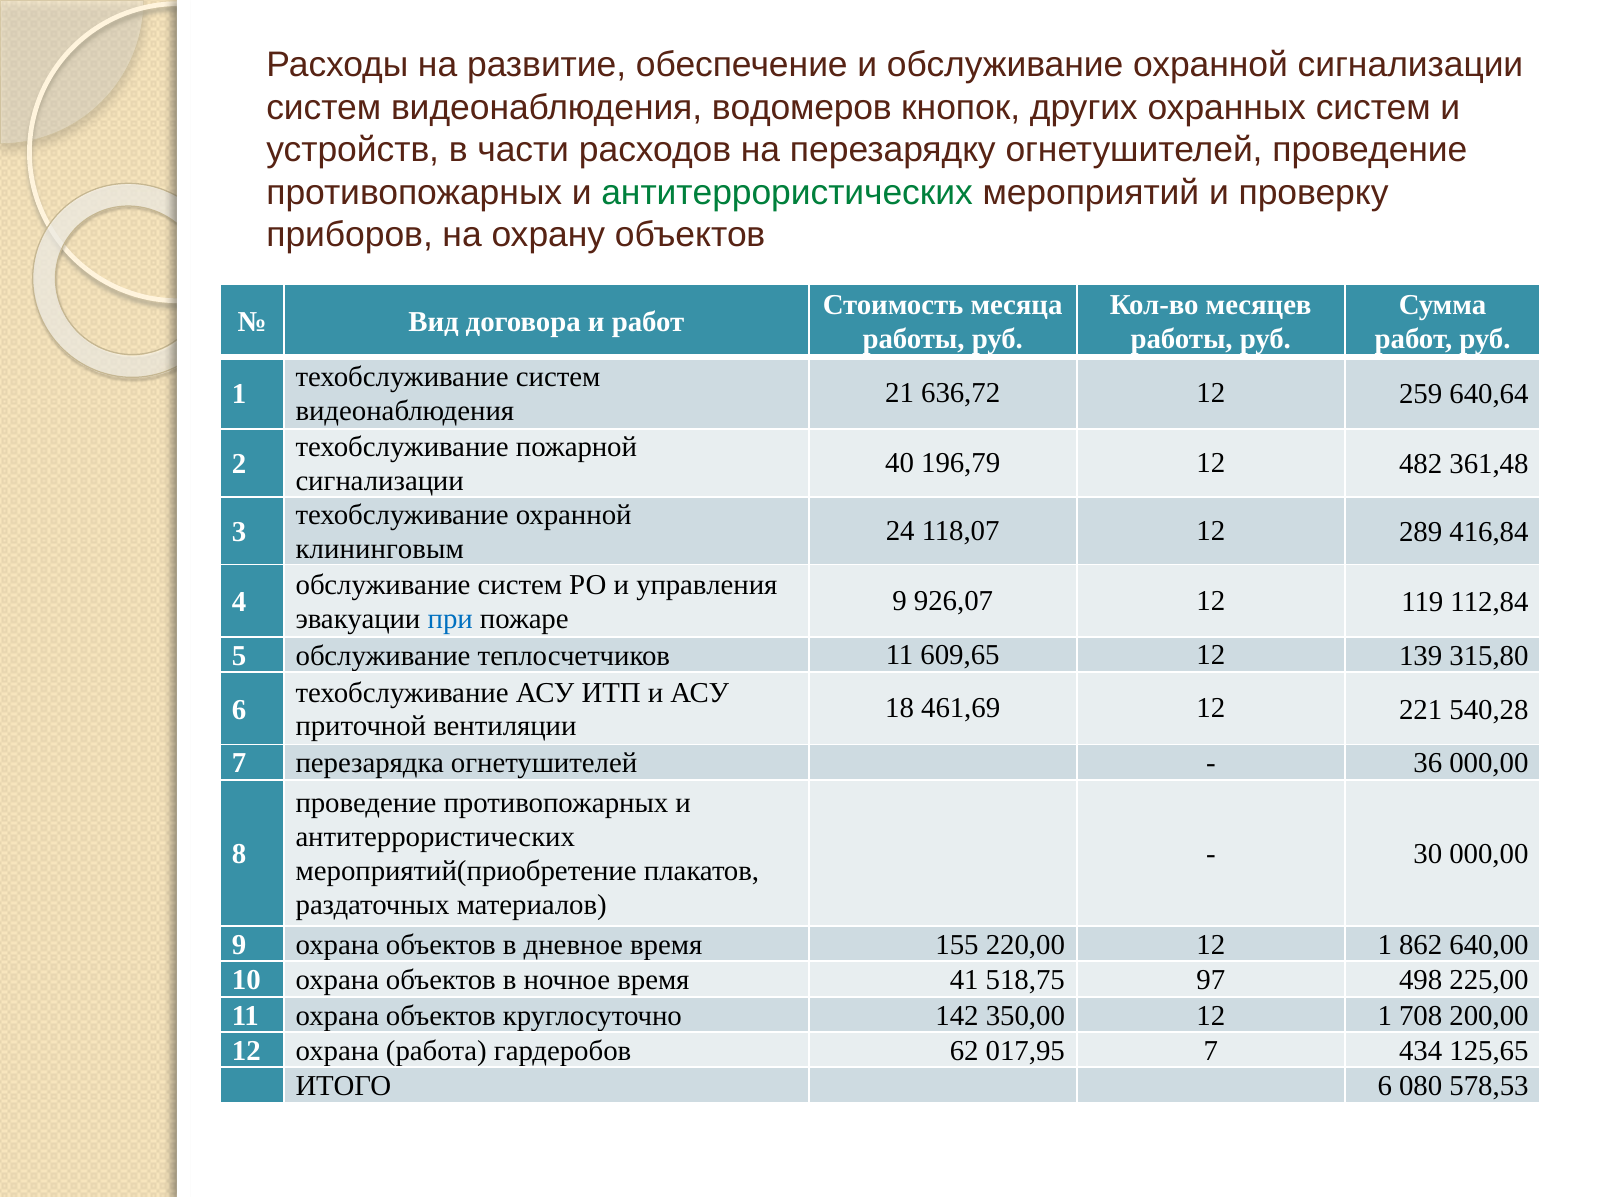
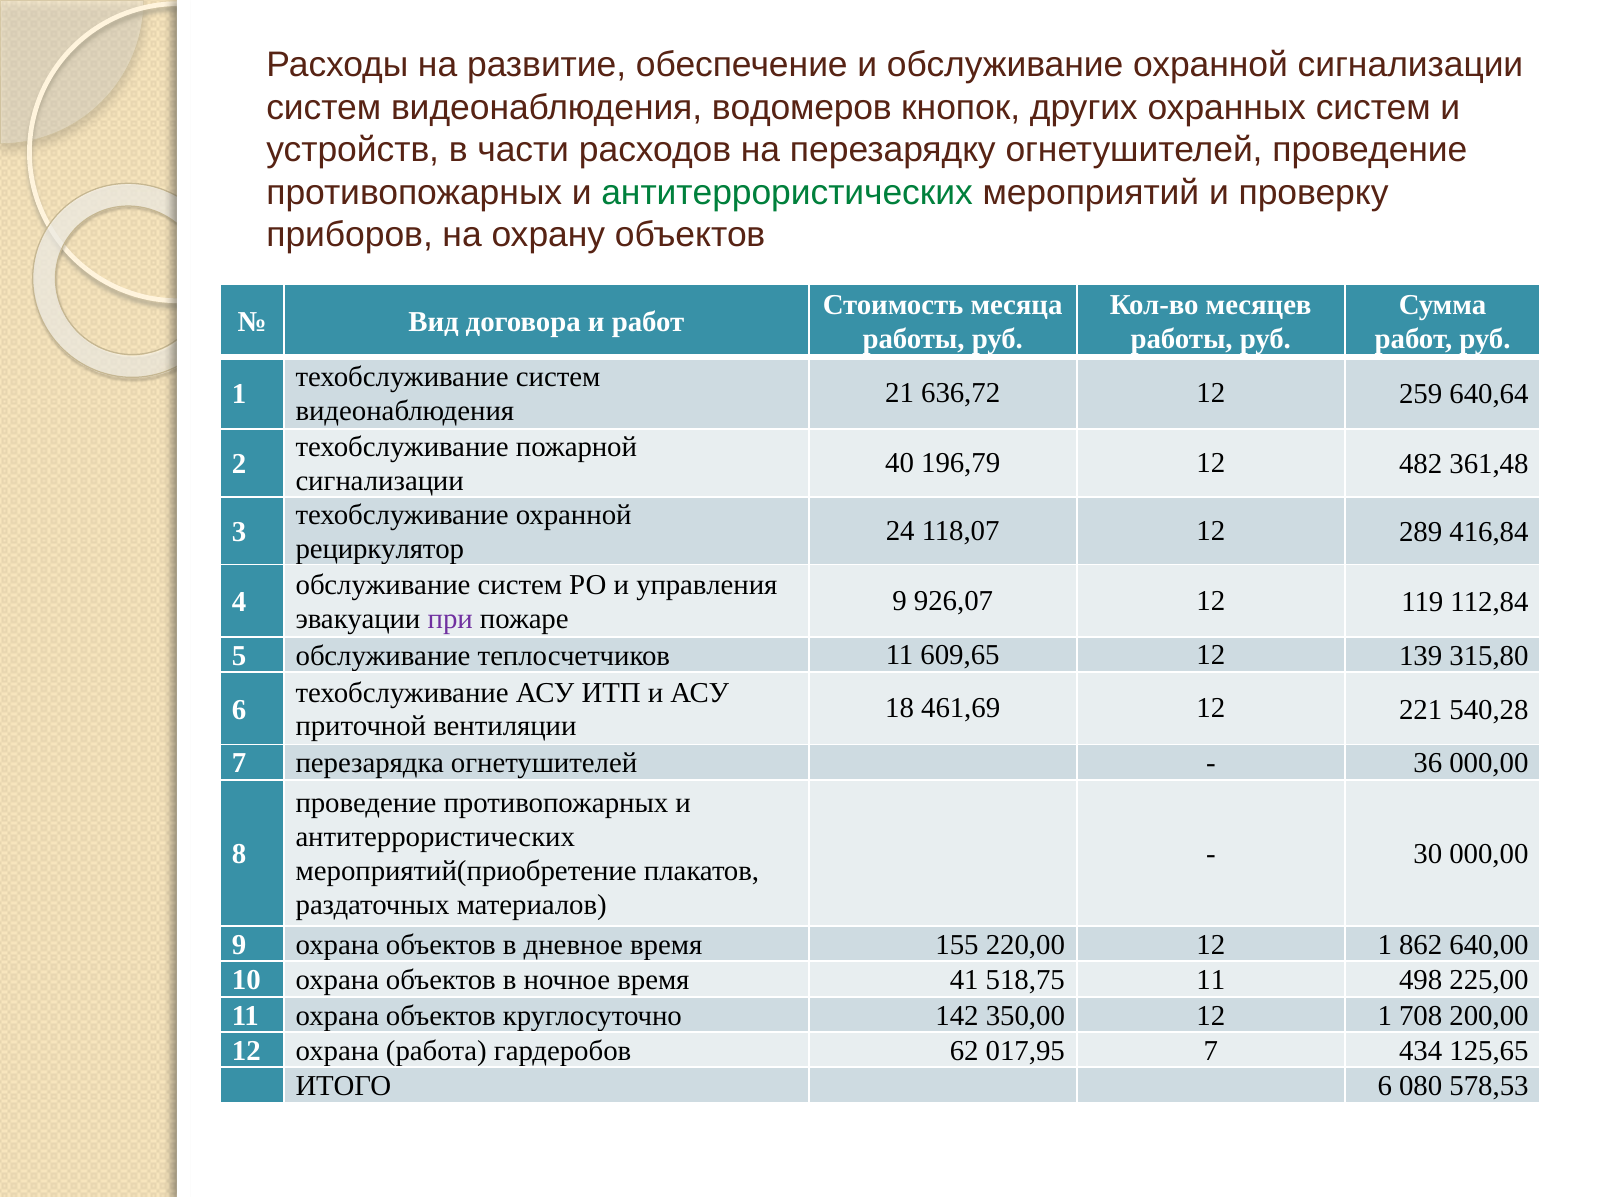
клининговым: клининговым -> рециркулятор
при colour: blue -> purple
518,75 97: 97 -> 11
